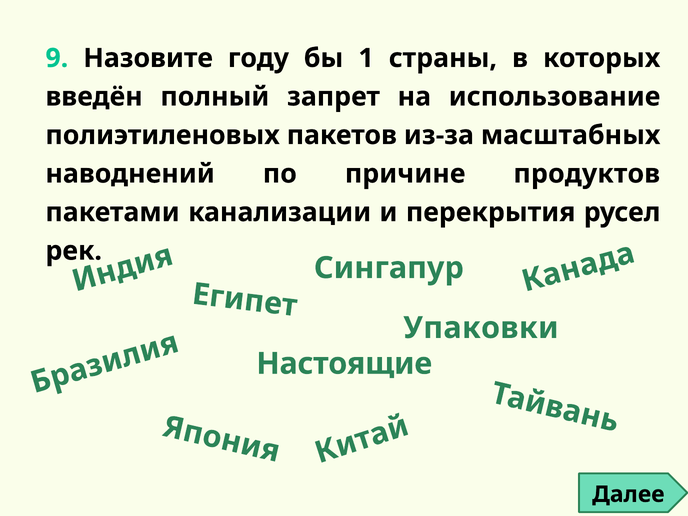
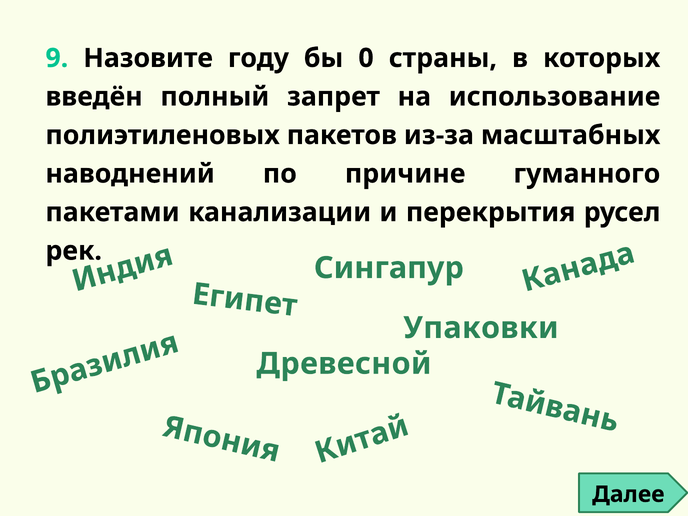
1: 1 -> 0
продуктов: продуктов -> гуманного
Настоящие: Настоящие -> Древесной
